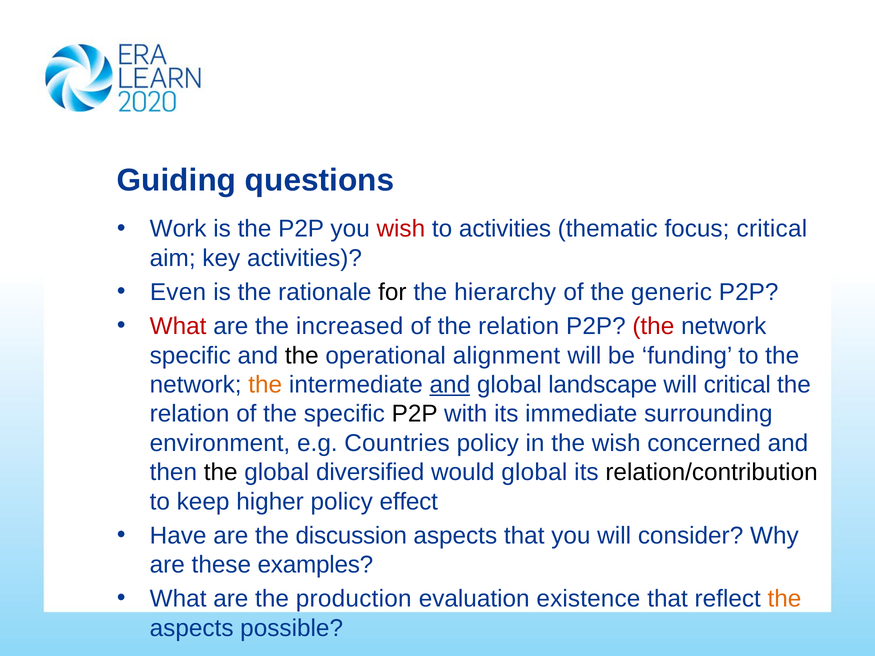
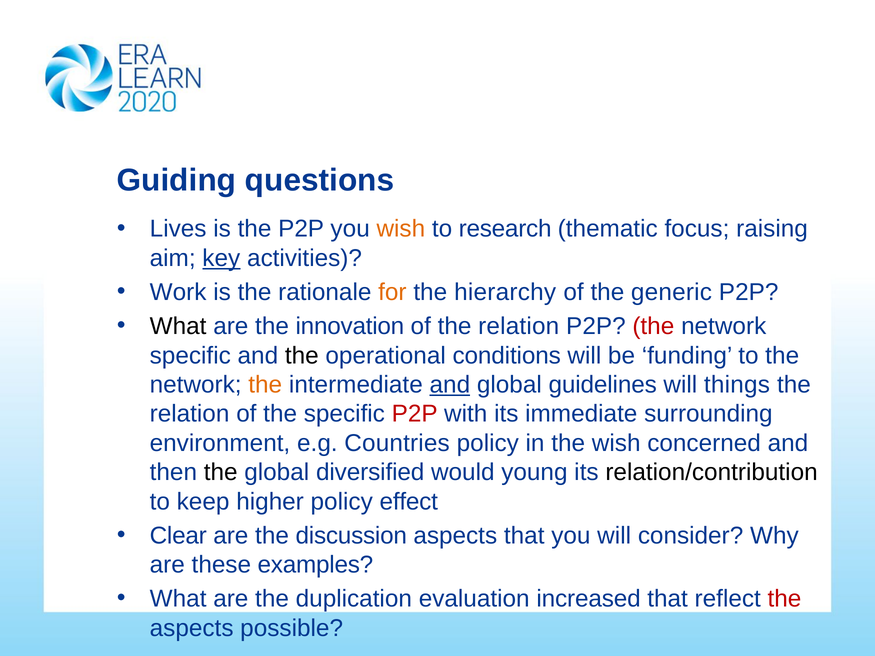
Work: Work -> Lives
wish at (401, 229) colour: red -> orange
to activities: activities -> research
focus critical: critical -> raising
key underline: none -> present
Even: Even -> Work
for colour: black -> orange
What at (178, 326) colour: red -> black
increased: increased -> innovation
alignment: alignment -> conditions
landscape: landscape -> guidelines
will critical: critical -> things
P2P at (415, 414) colour: black -> red
would global: global -> young
Have: Have -> Clear
production: production -> duplication
existence: existence -> increased
the at (784, 599) colour: orange -> red
